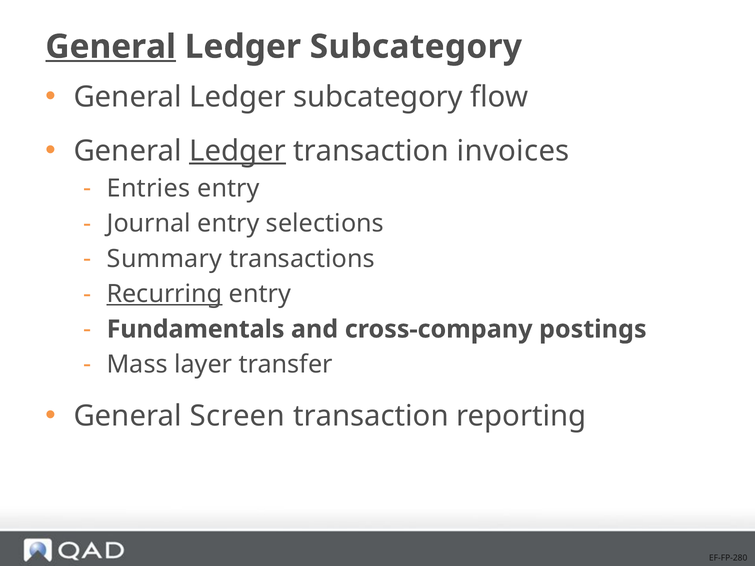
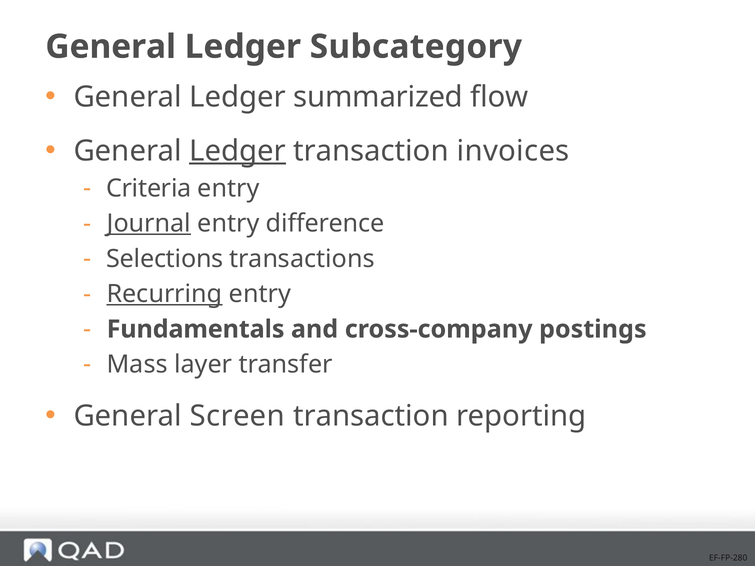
General at (111, 47) underline: present -> none
subcategory at (378, 97): subcategory -> summarized
Entries: Entries -> Criteria
Journal underline: none -> present
selections: selections -> difference
Summary: Summary -> Selections
